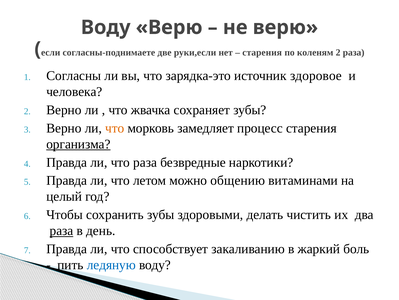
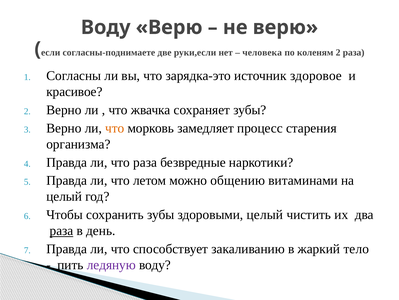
старения at (262, 52): старения -> человека
человека: человека -> красивое
организма underline: present -> none
здоровыми делать: делать -> целый
боль: боль -> тело
ледяную colour: blue -> purple
